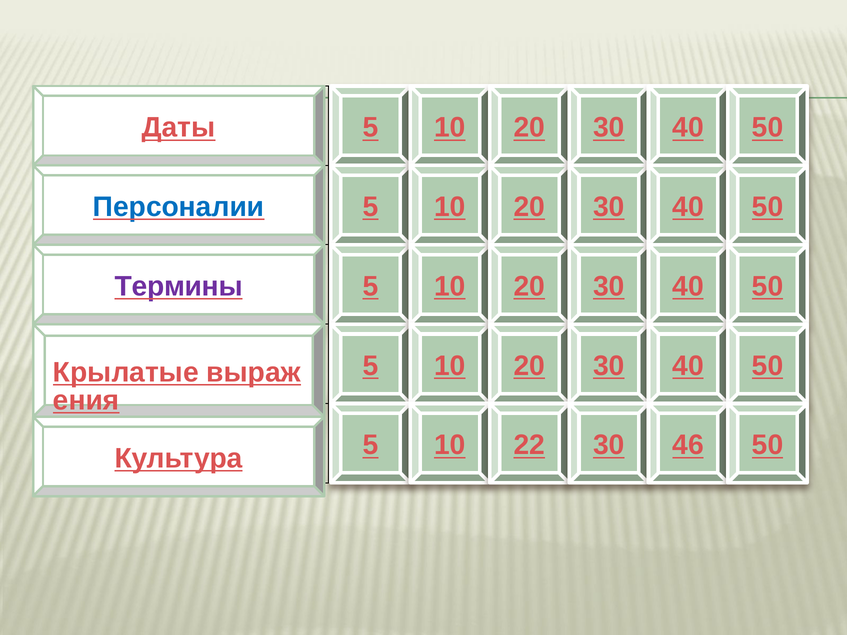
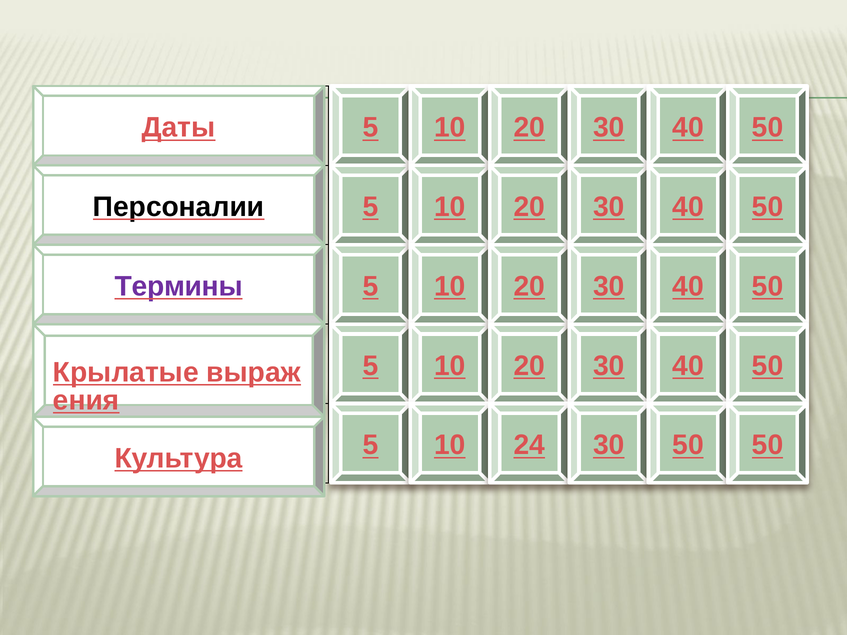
Персоналии colour: blue -> black
22: 22 -> 24
30 46: 46 -> 50
